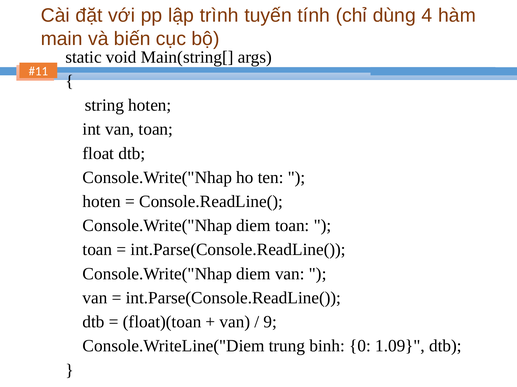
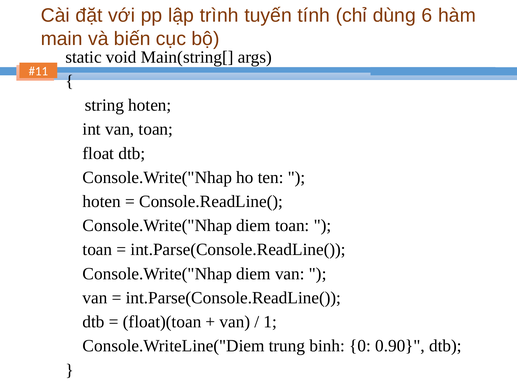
4: 4 -> 6
9: 9 -> 1
1.09: 1.09 -> 0.90
